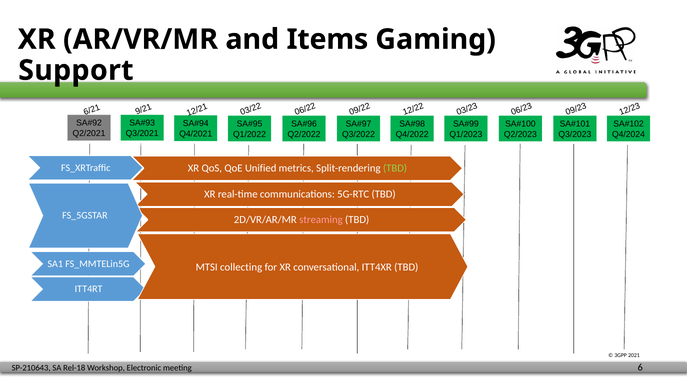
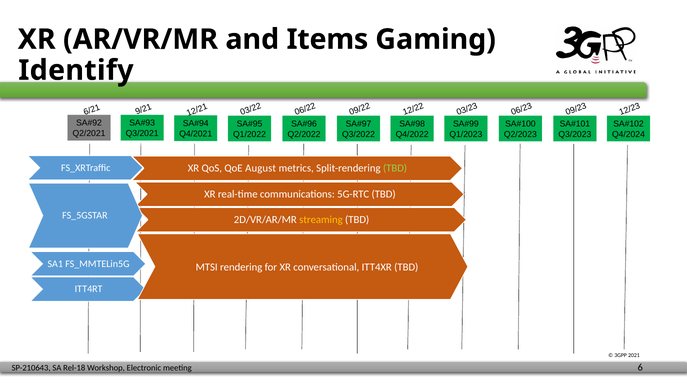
Support: Support -> Identify
Unified: Unified -> August
streaming colour: pink -> yellow
collecting: collecting -> rendering
